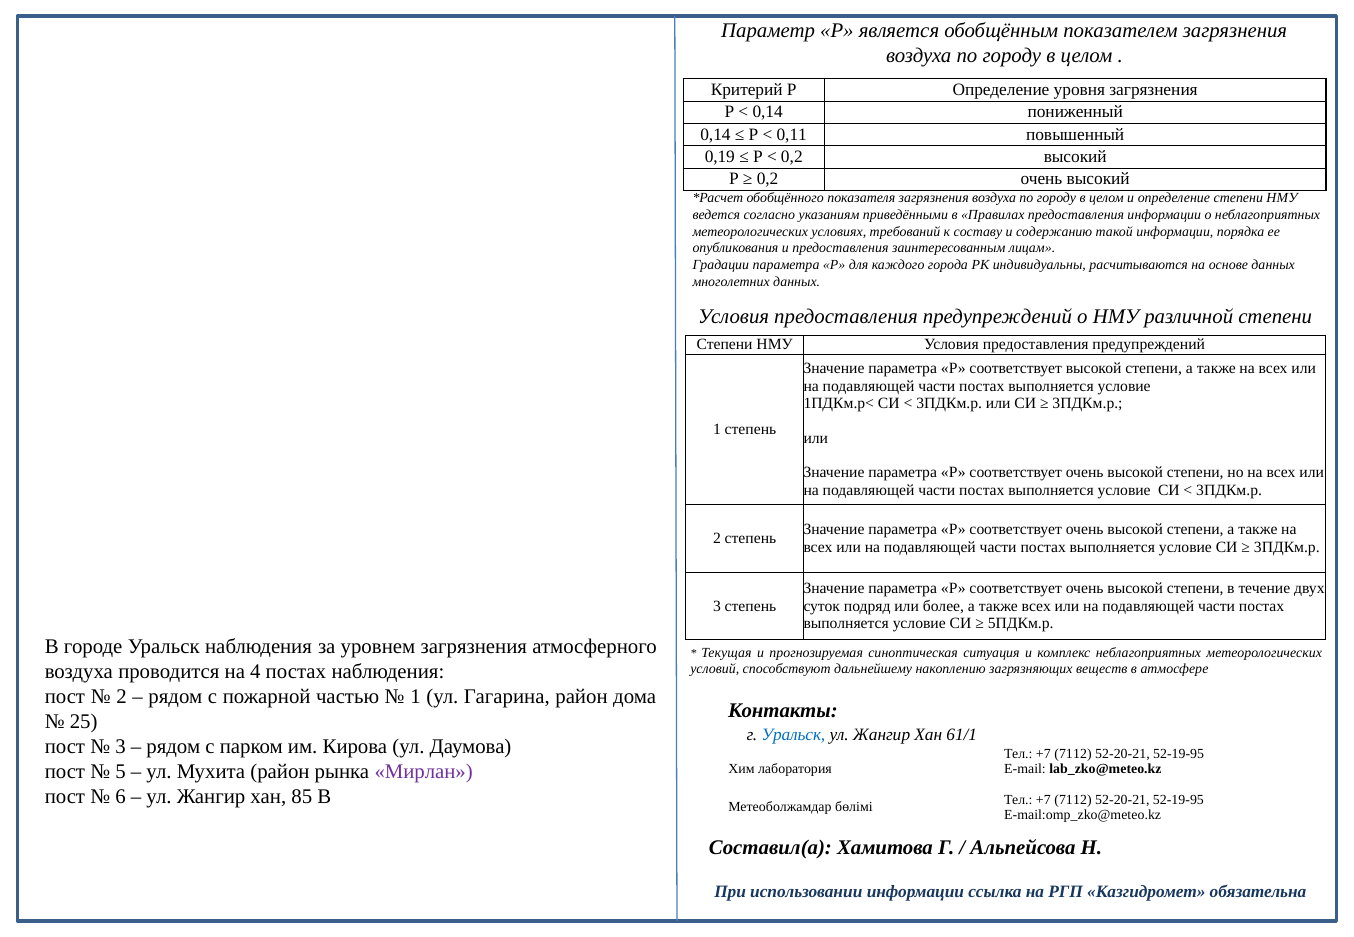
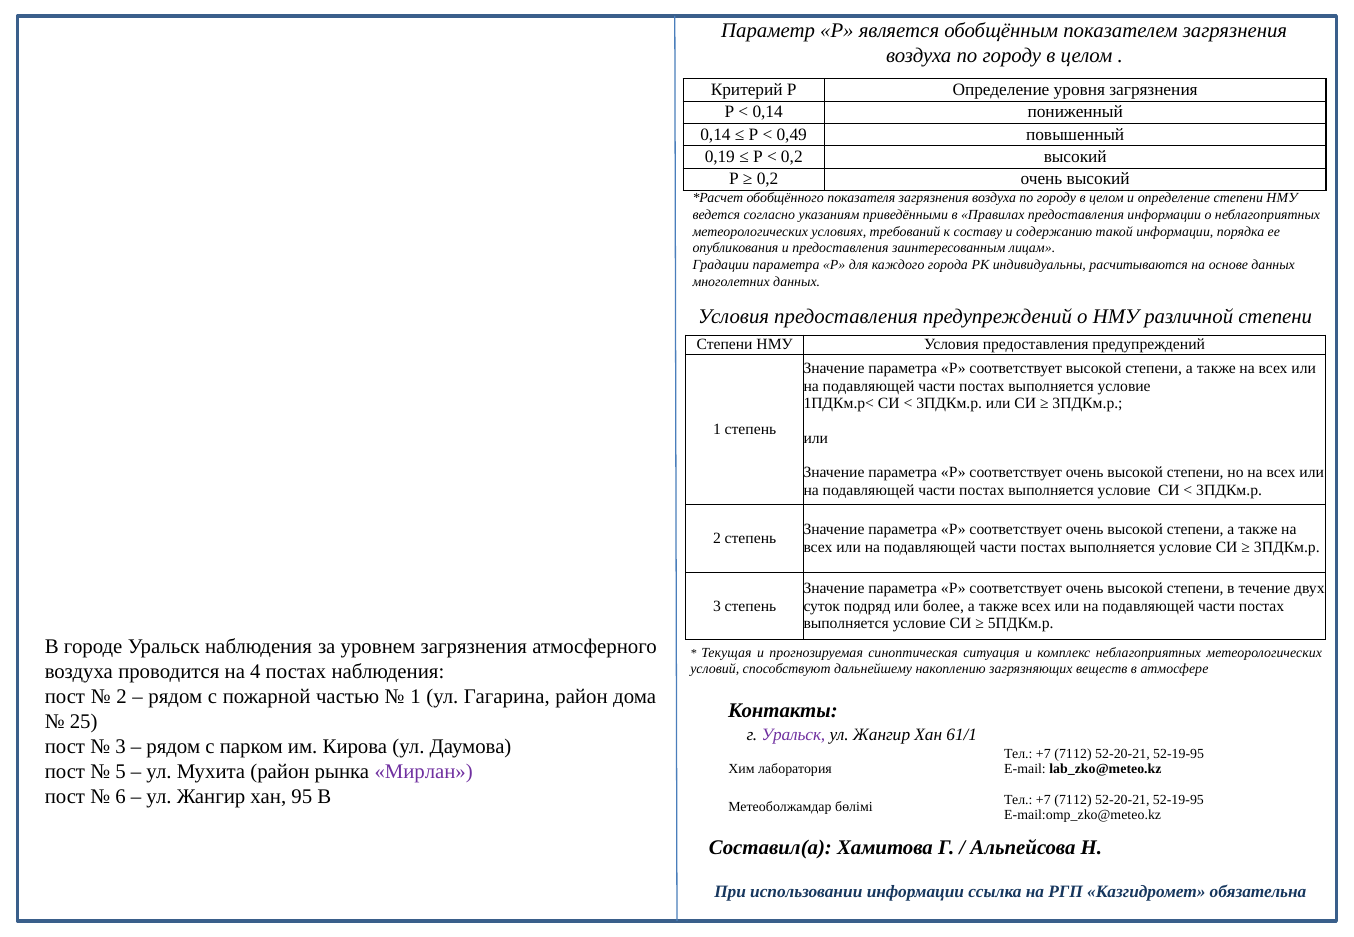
0,11: 0,11 -> 0,49
Уральск at (793, 735) colour: blue -> purple
85: 85 -> 95
